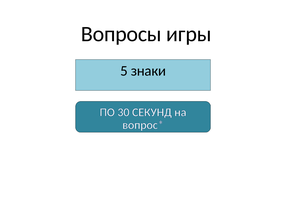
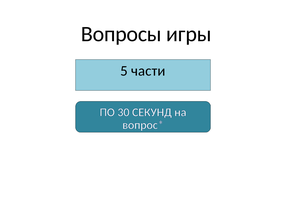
знаки: знаки -> части
